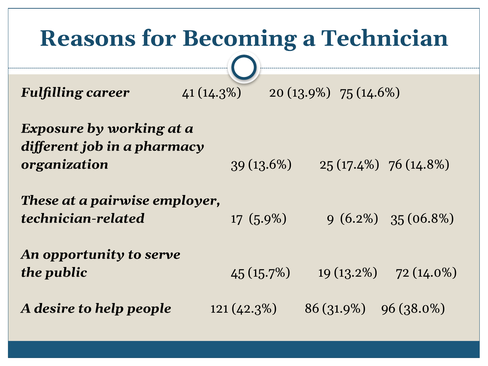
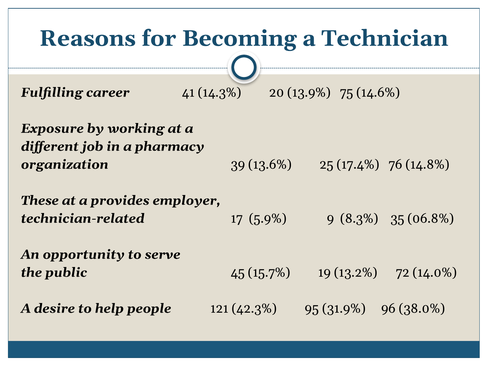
pairwise: pairwise -> provides
6.2%: 6.2% -> 8.3%
86: 86 -> 95
